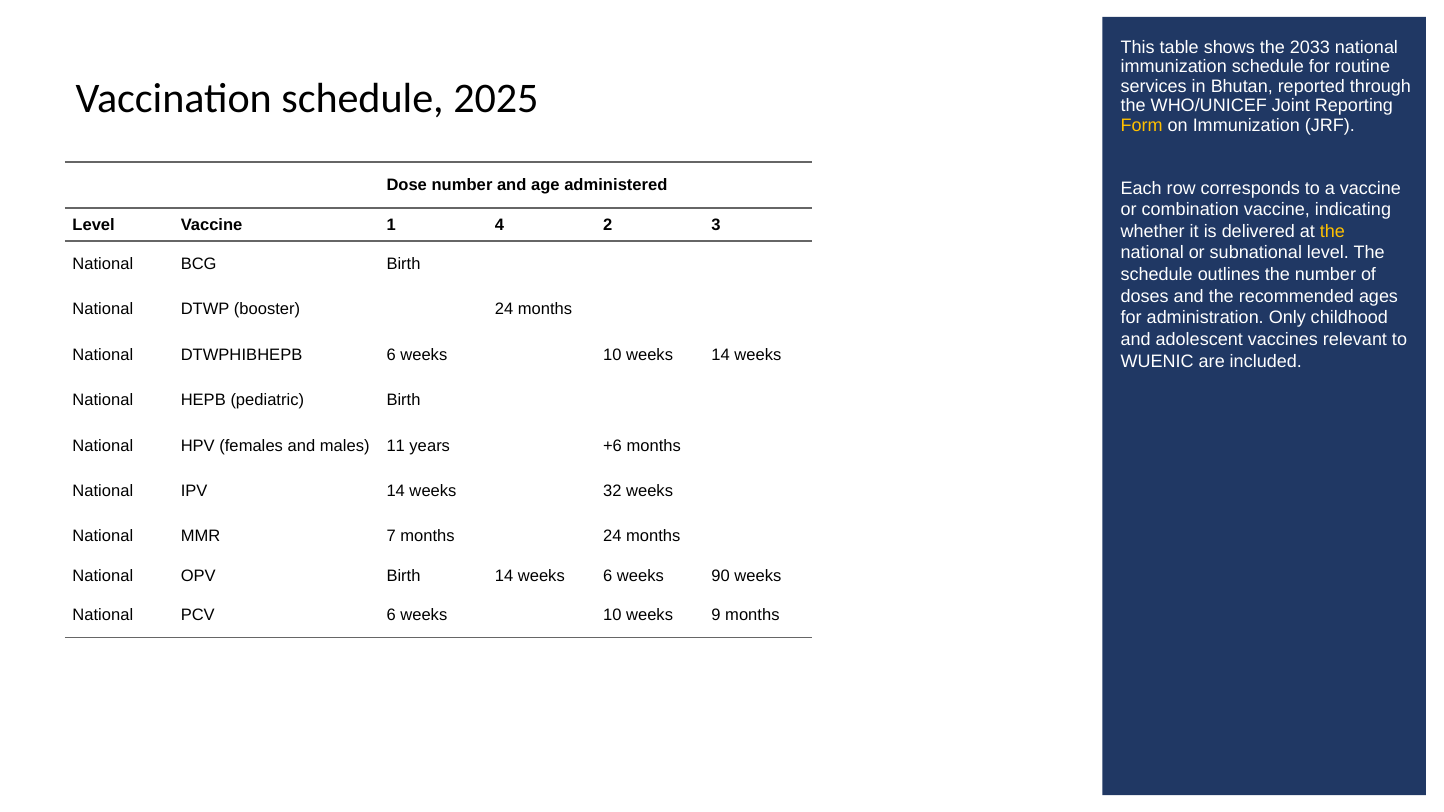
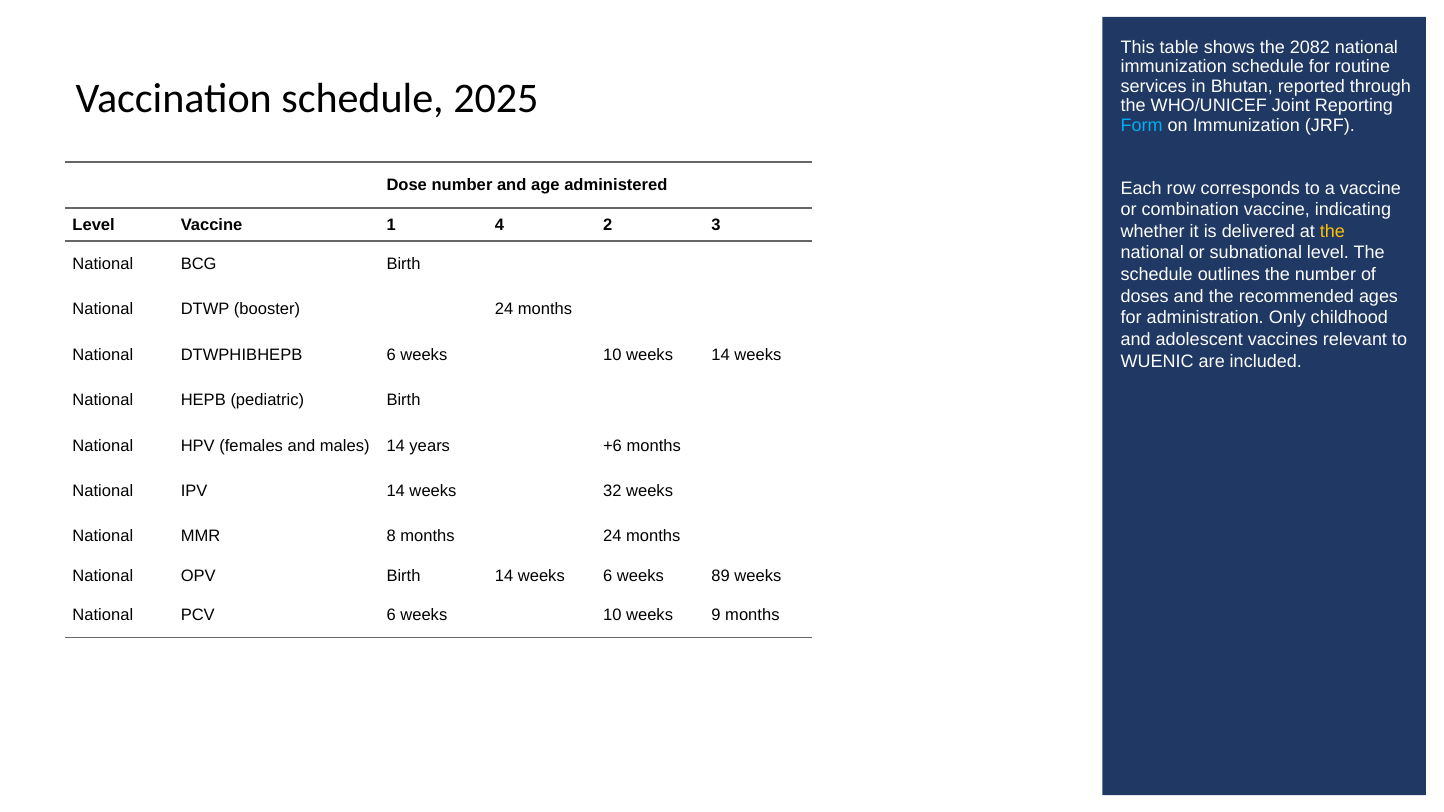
2033: 2033 -> 2082
Form colour: yellow -> light blue
males 11: 11 -> 14
7: 7 -> 8
90: 90 -> 89
